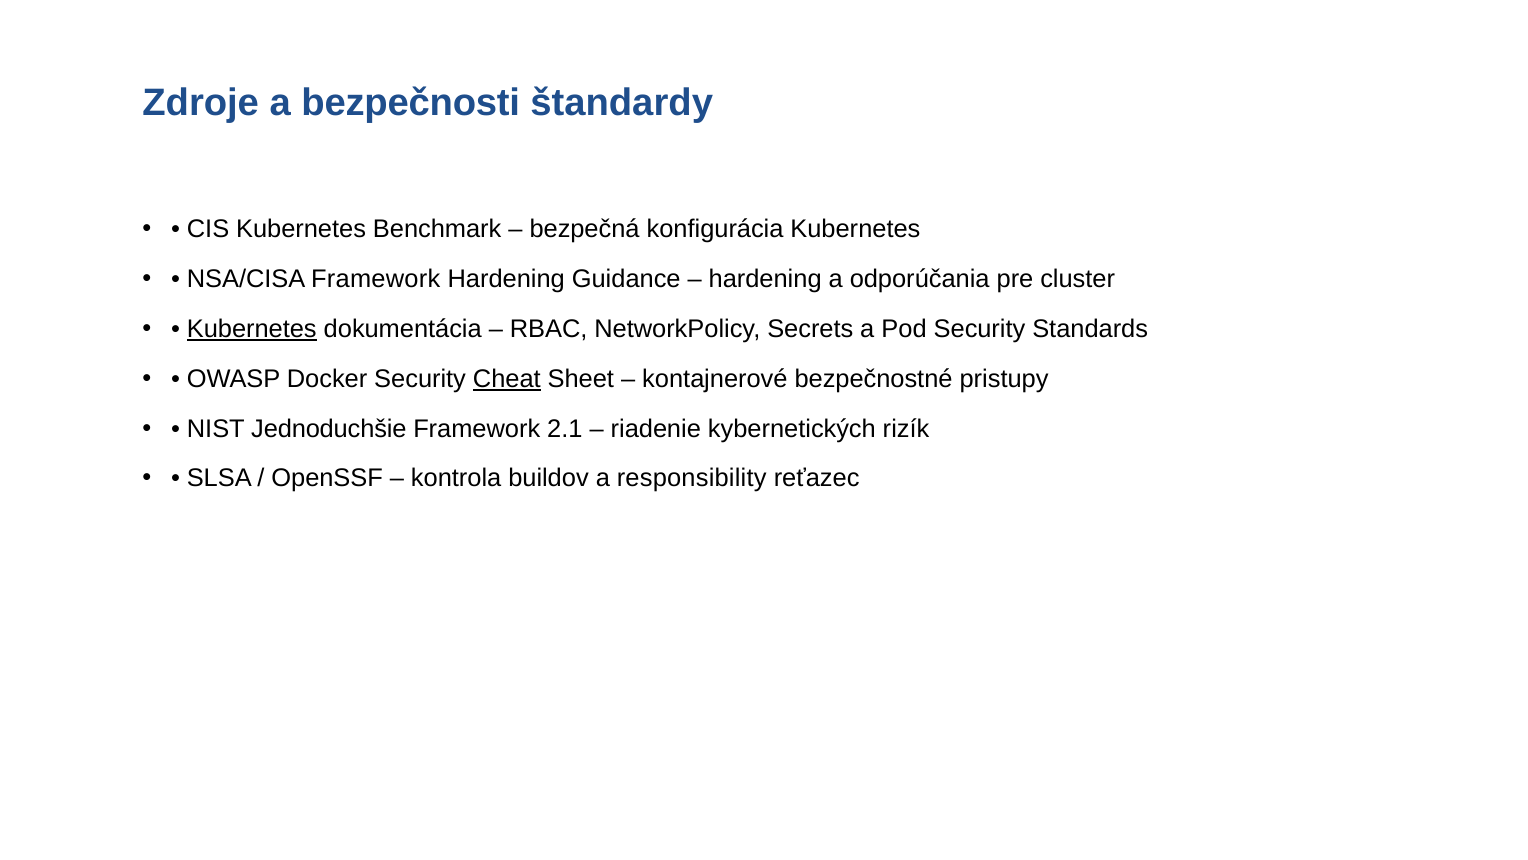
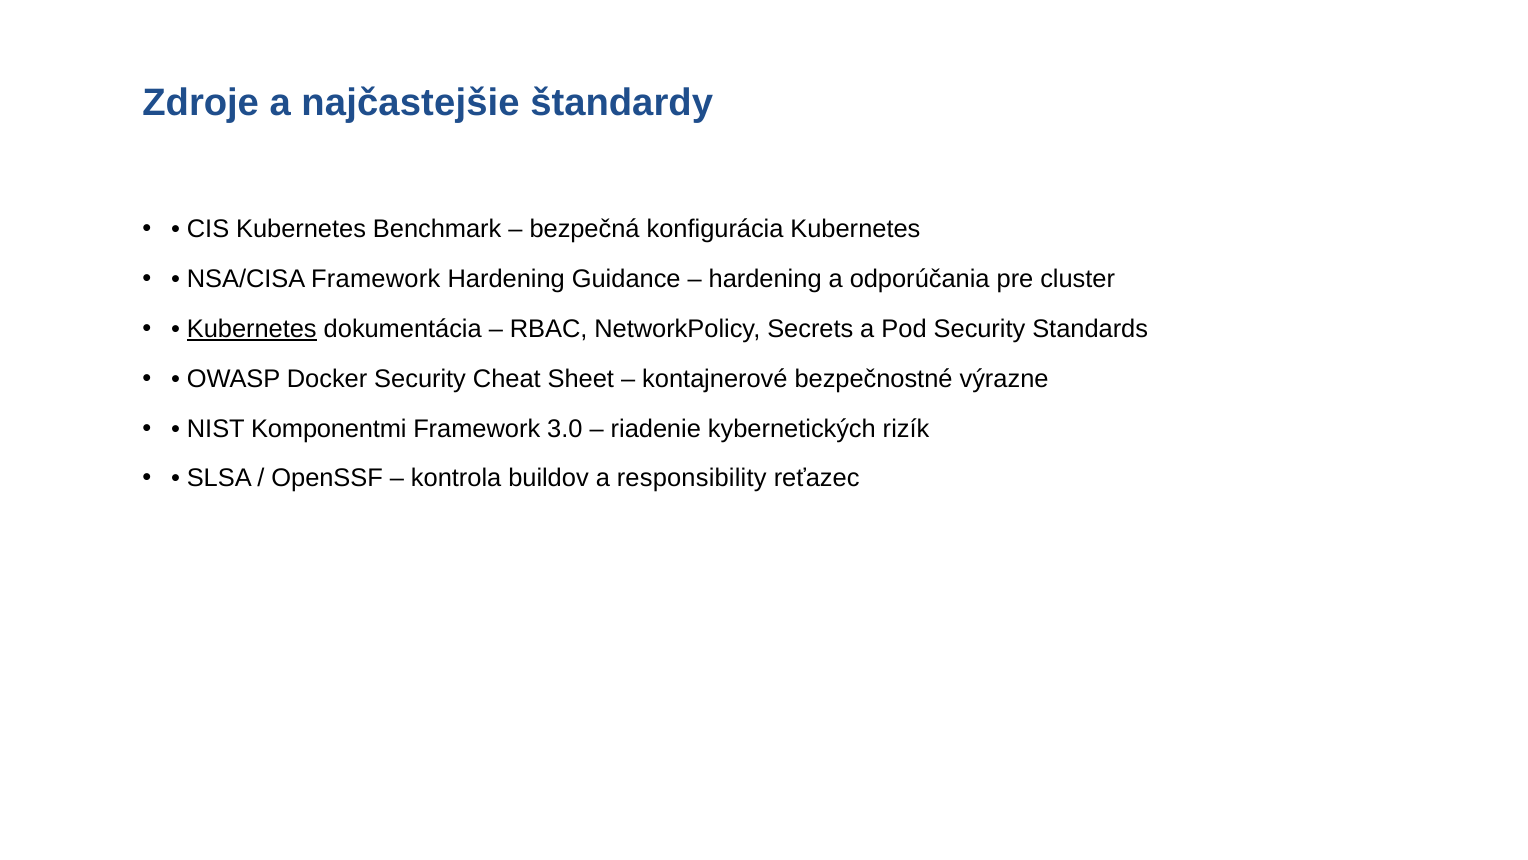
bezpečnosti: bezpečnosti -> najčastejšie
Cheat underline: present -> none
pristupy: pristupy -> výrazne
Jednoduchšie: Jednoduchšie -> Komponentmi
2.1: 2.1 -> 3.0
